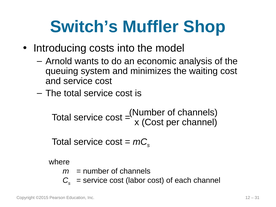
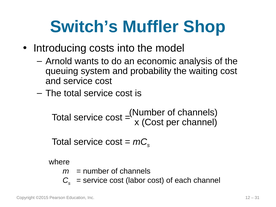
minimizes: minimizes -> probability
